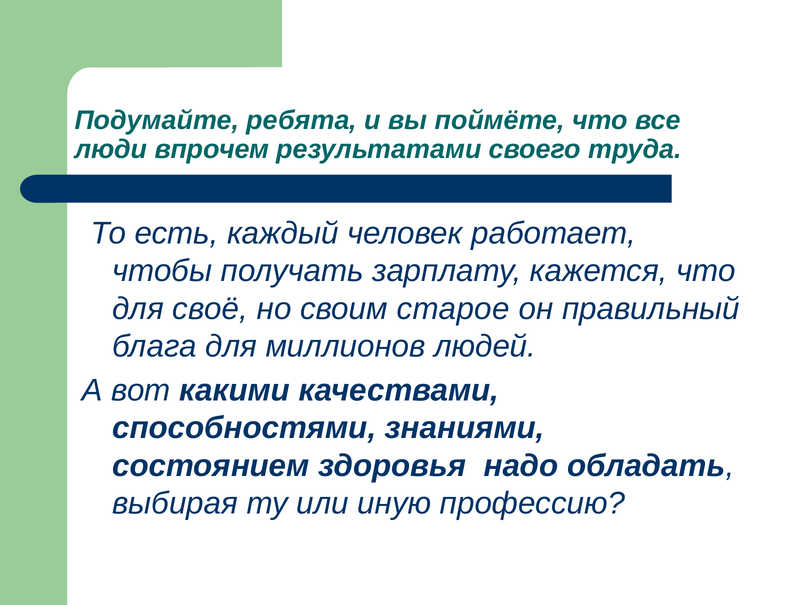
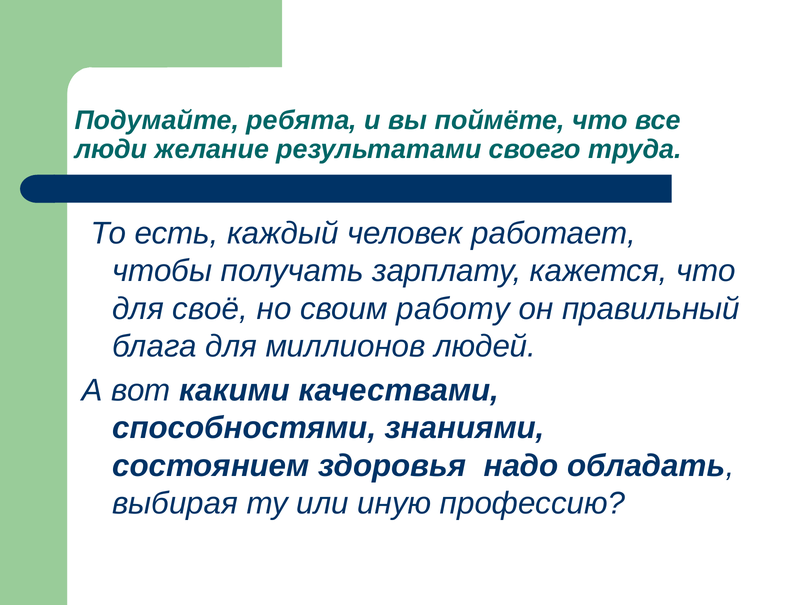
впрочем: впрочем -> желание
старое: старое -> работу
